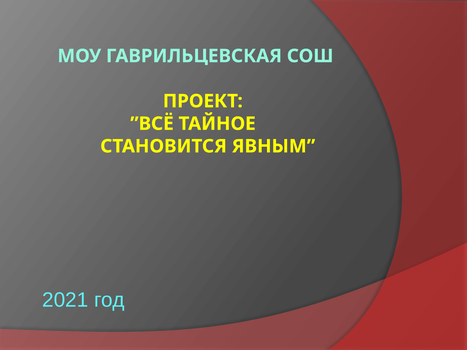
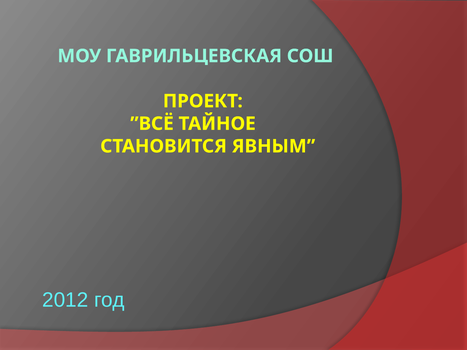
2021: 2021 -> 2012
